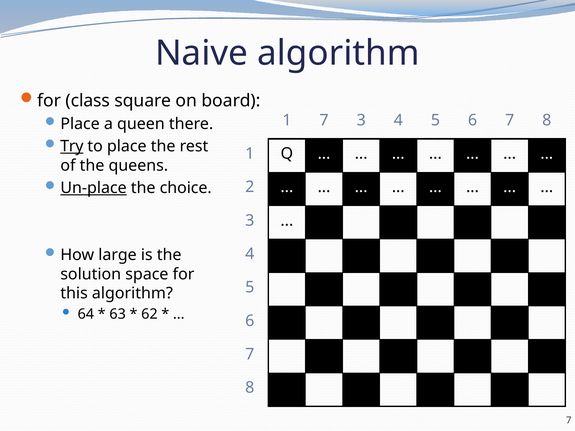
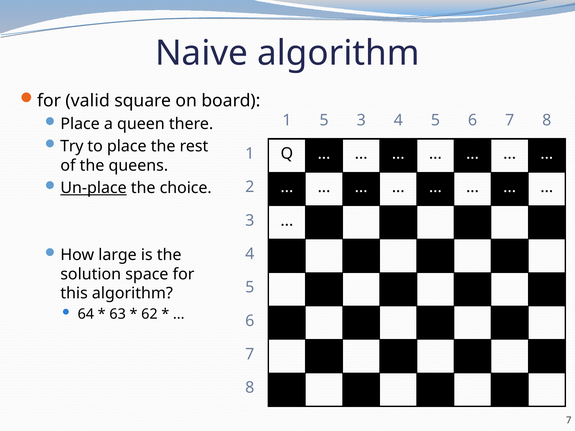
class: class -> valid
1 7: 7 -> 5
Try underline: present -> none
